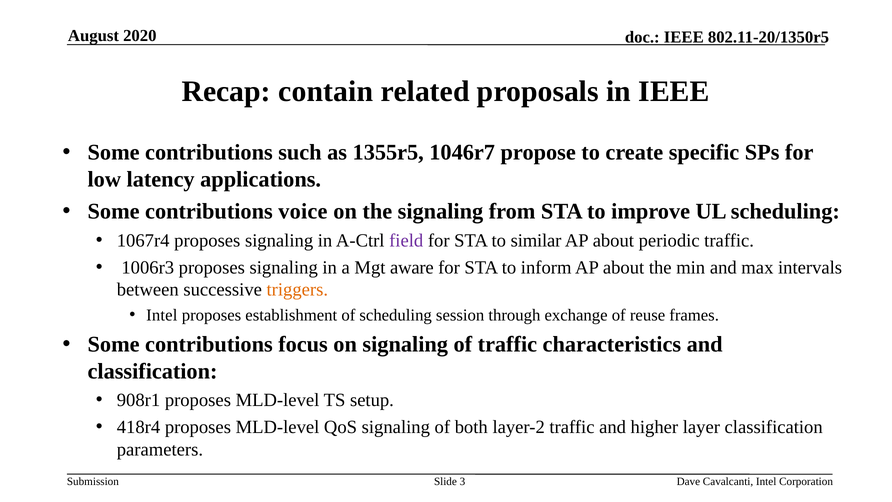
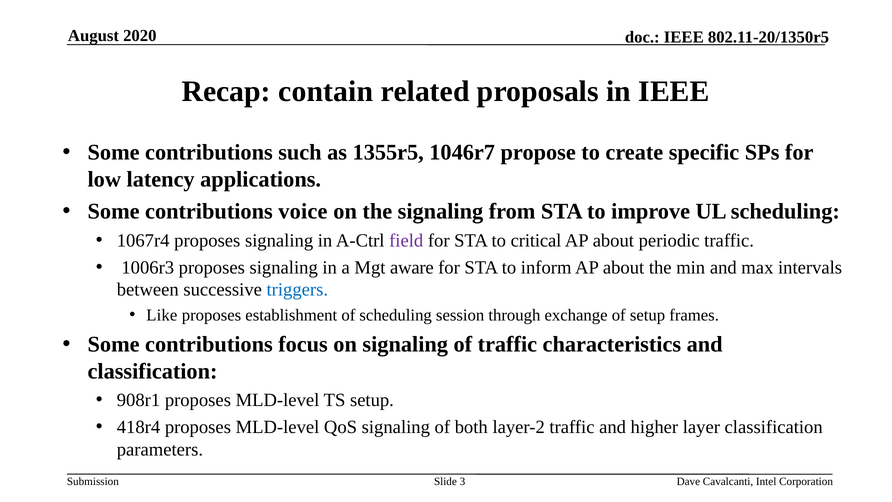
similar: similar -> critical
triggers colour: orange -> blue
Intel at (162, 315): Intel -> Like
of reuse: reuse -> setup
